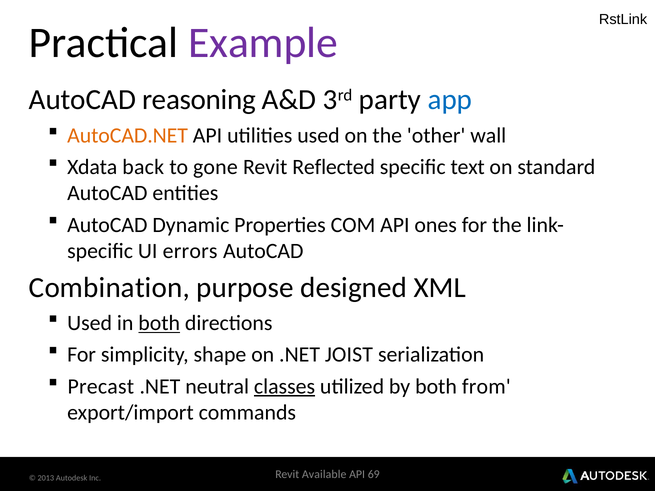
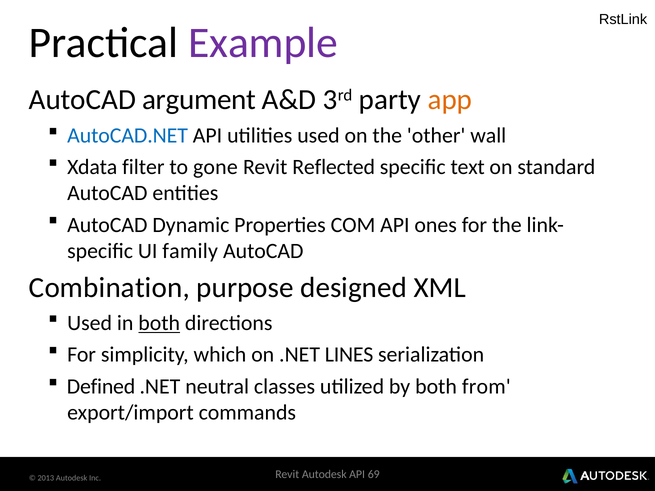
reasoning: reasoning -> argument
app colour: blue -> orange
AutoCAD.NET colour: orange -> blue
back: back -> filter
errors: errors -> family
shape: shape -> which
JOIST: JOIST -> LINES
Precast: Precast -> Defined
classes underline: present -> none
Revit Available: Available -> Autodesk
